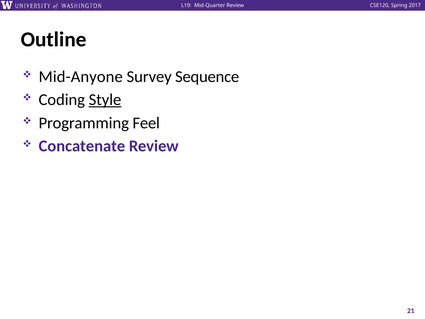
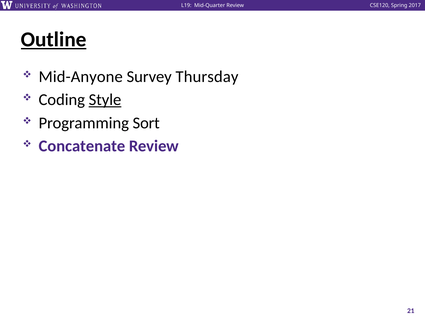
Outline underline: none -> present
Sequence: Sequence -> Thursday
Feel: Feel -> Sort
